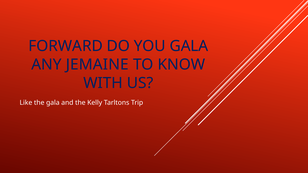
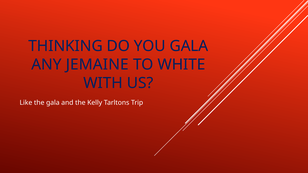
FORWARD: FORWARD -> THINKING
KNOW: KNOW -> WHITE
